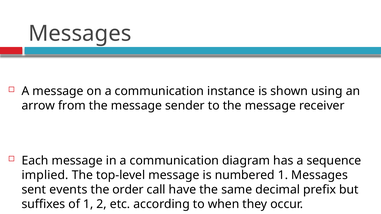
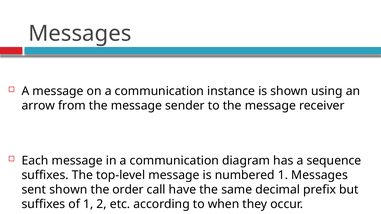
implied at (45, 175): implied -> suffixes
sent events: events -> shown
